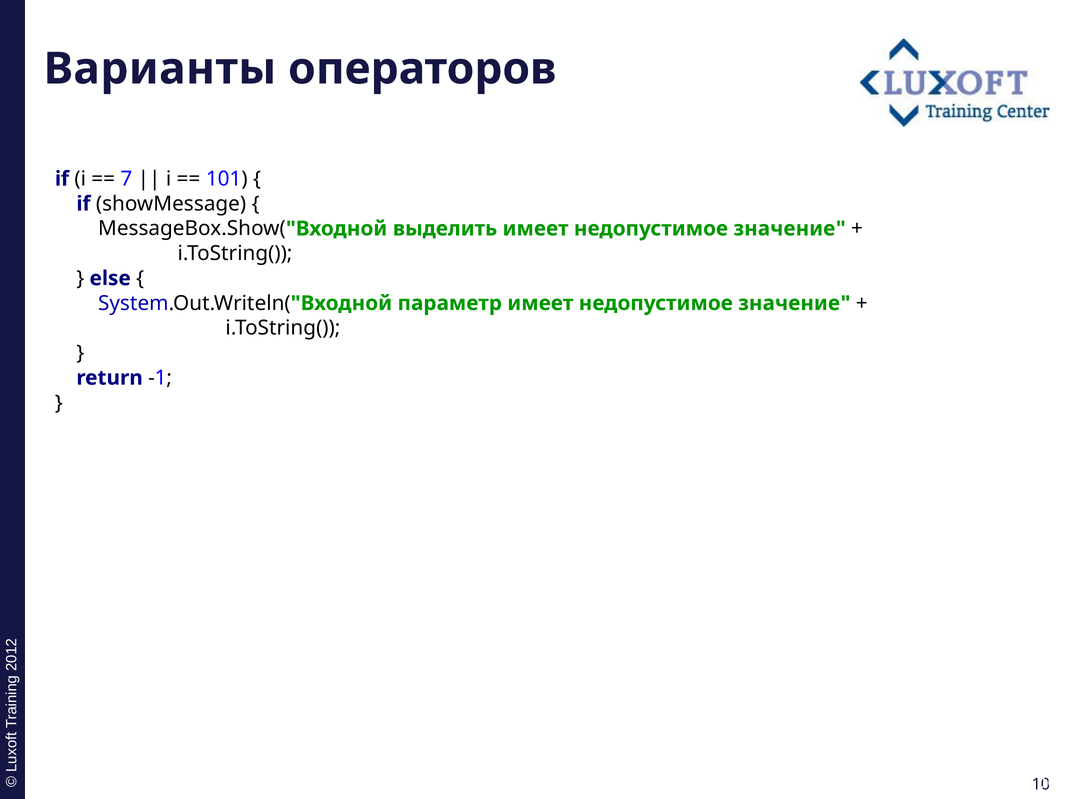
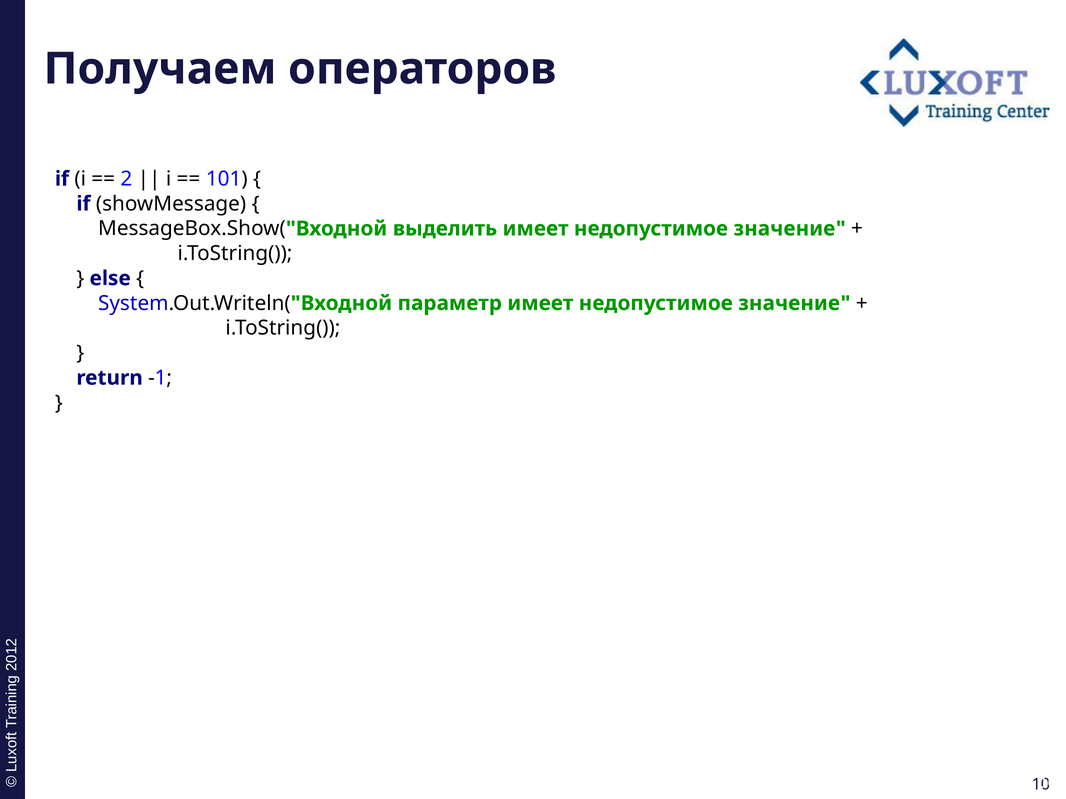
Варианты: Варианты -> Получаем
7 at (126, 179): 7 -> 2
